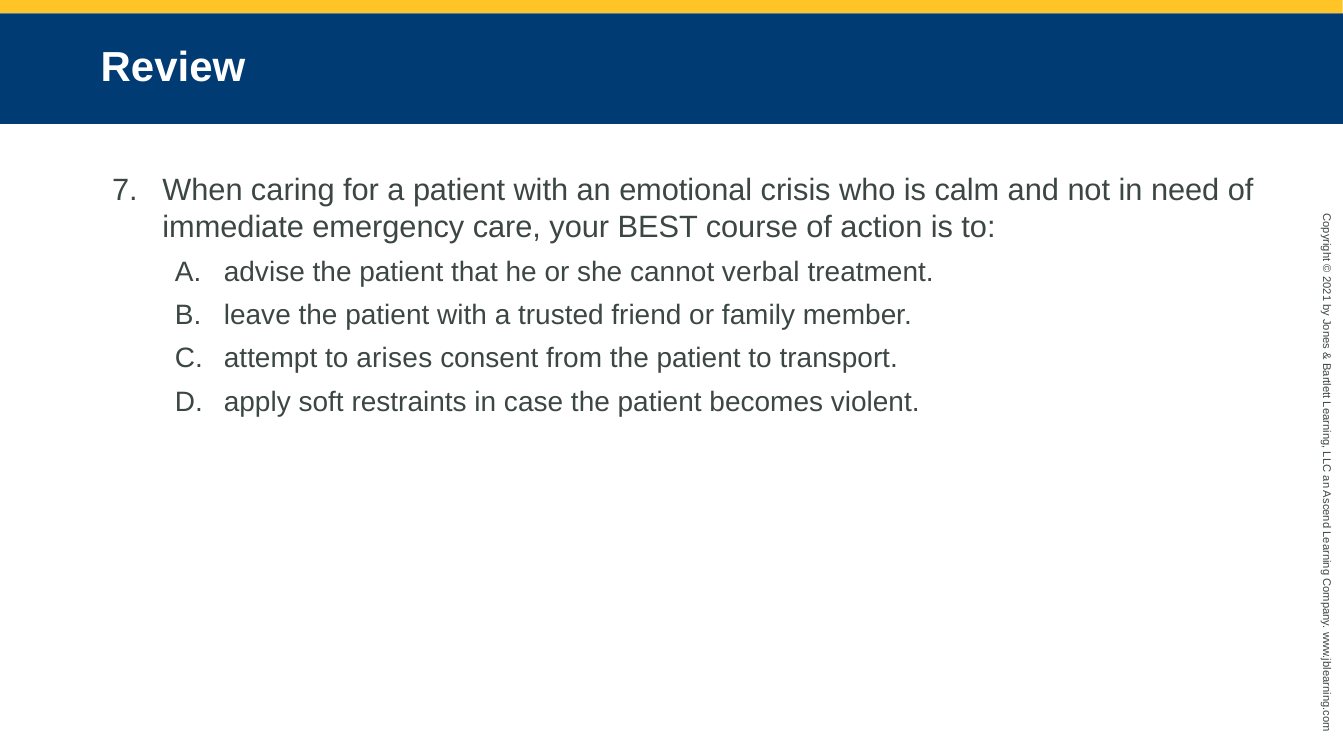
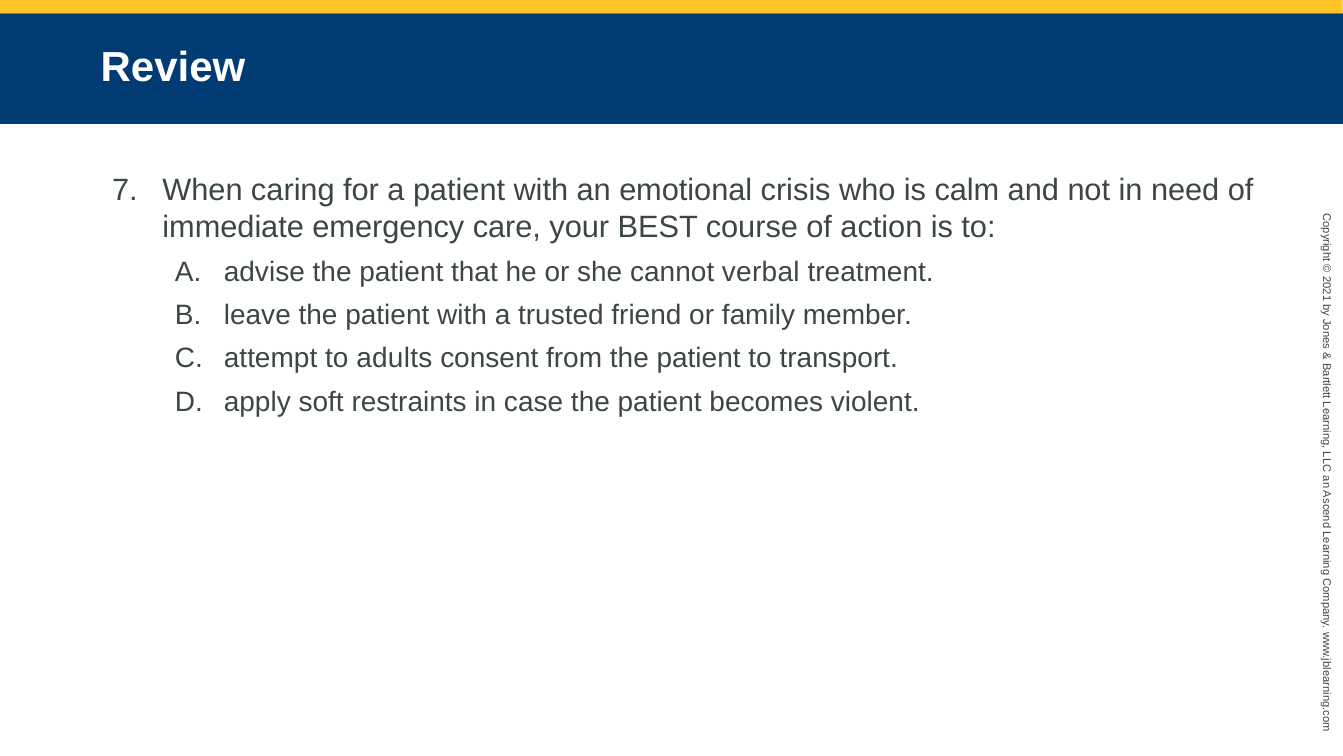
arises: arises -> adults
